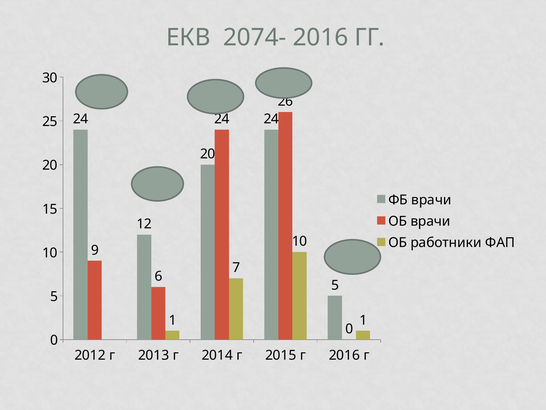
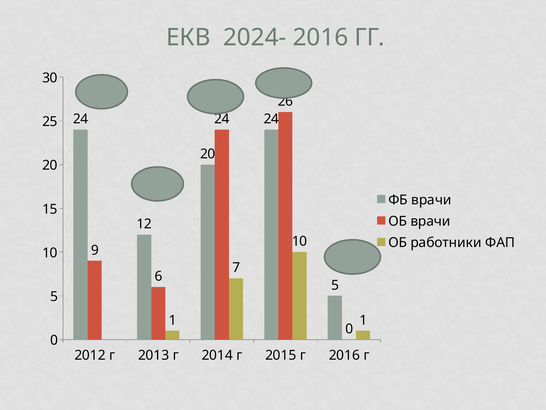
2074-: 2074- -> 2024-
